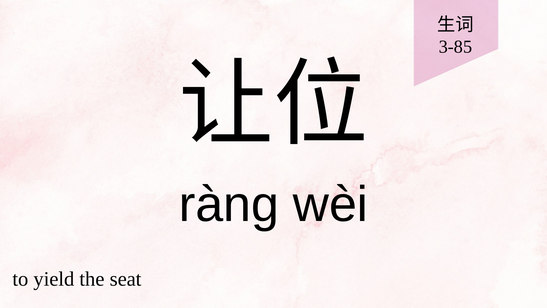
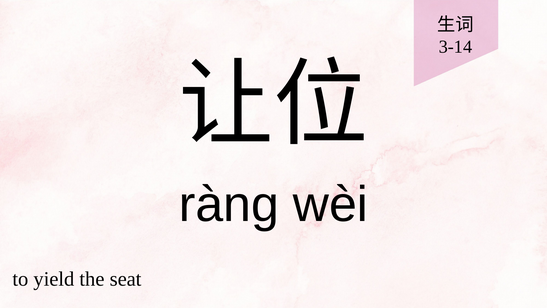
3-85: 3-85 -> 3-14
